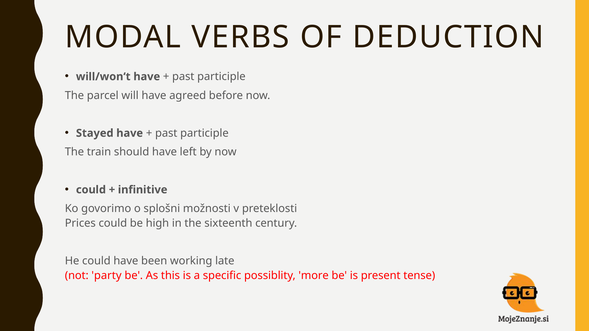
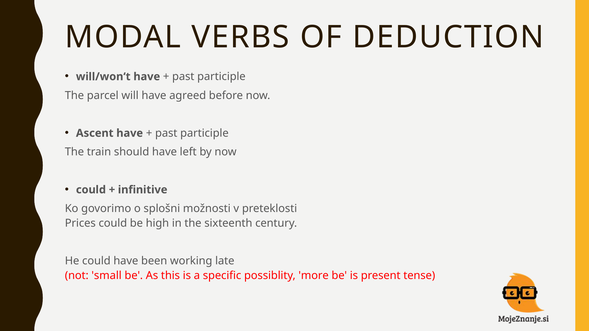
Stayed: Stayed -> Ascent
party: party -> small
